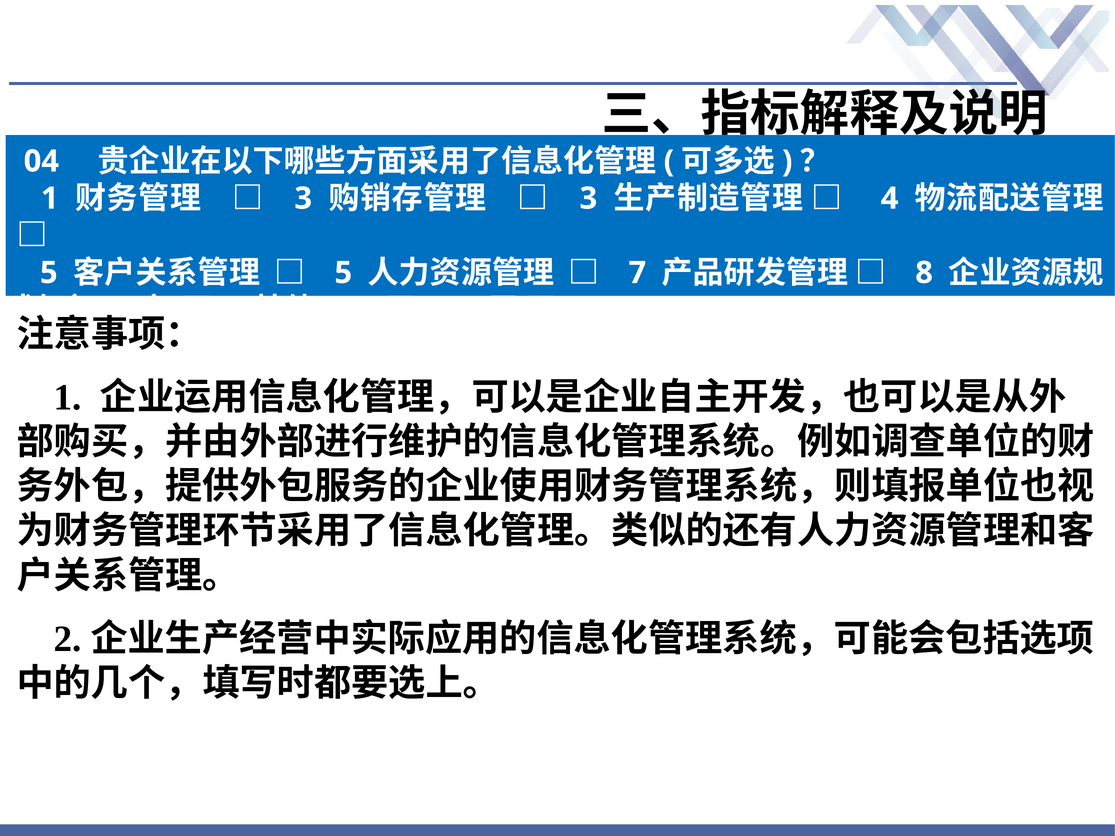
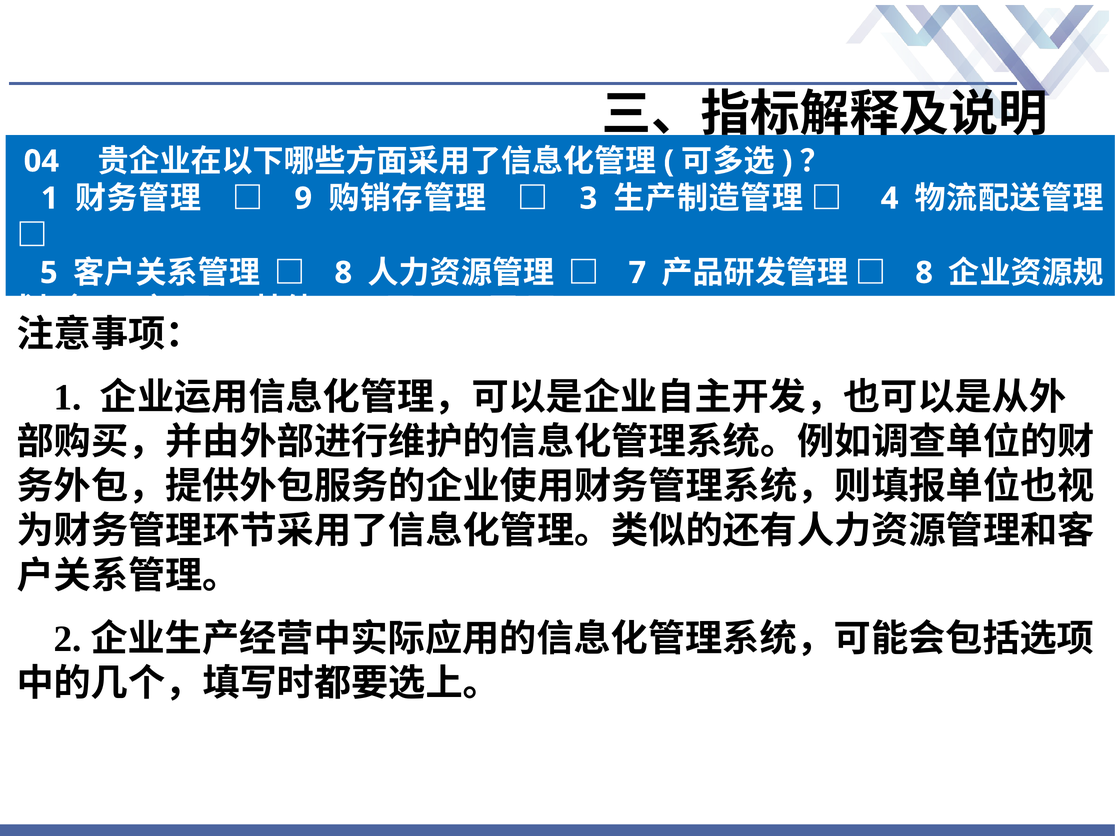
3 at (303, 199): 3 -> 9
5 at (343, 273): 5 -> 8
